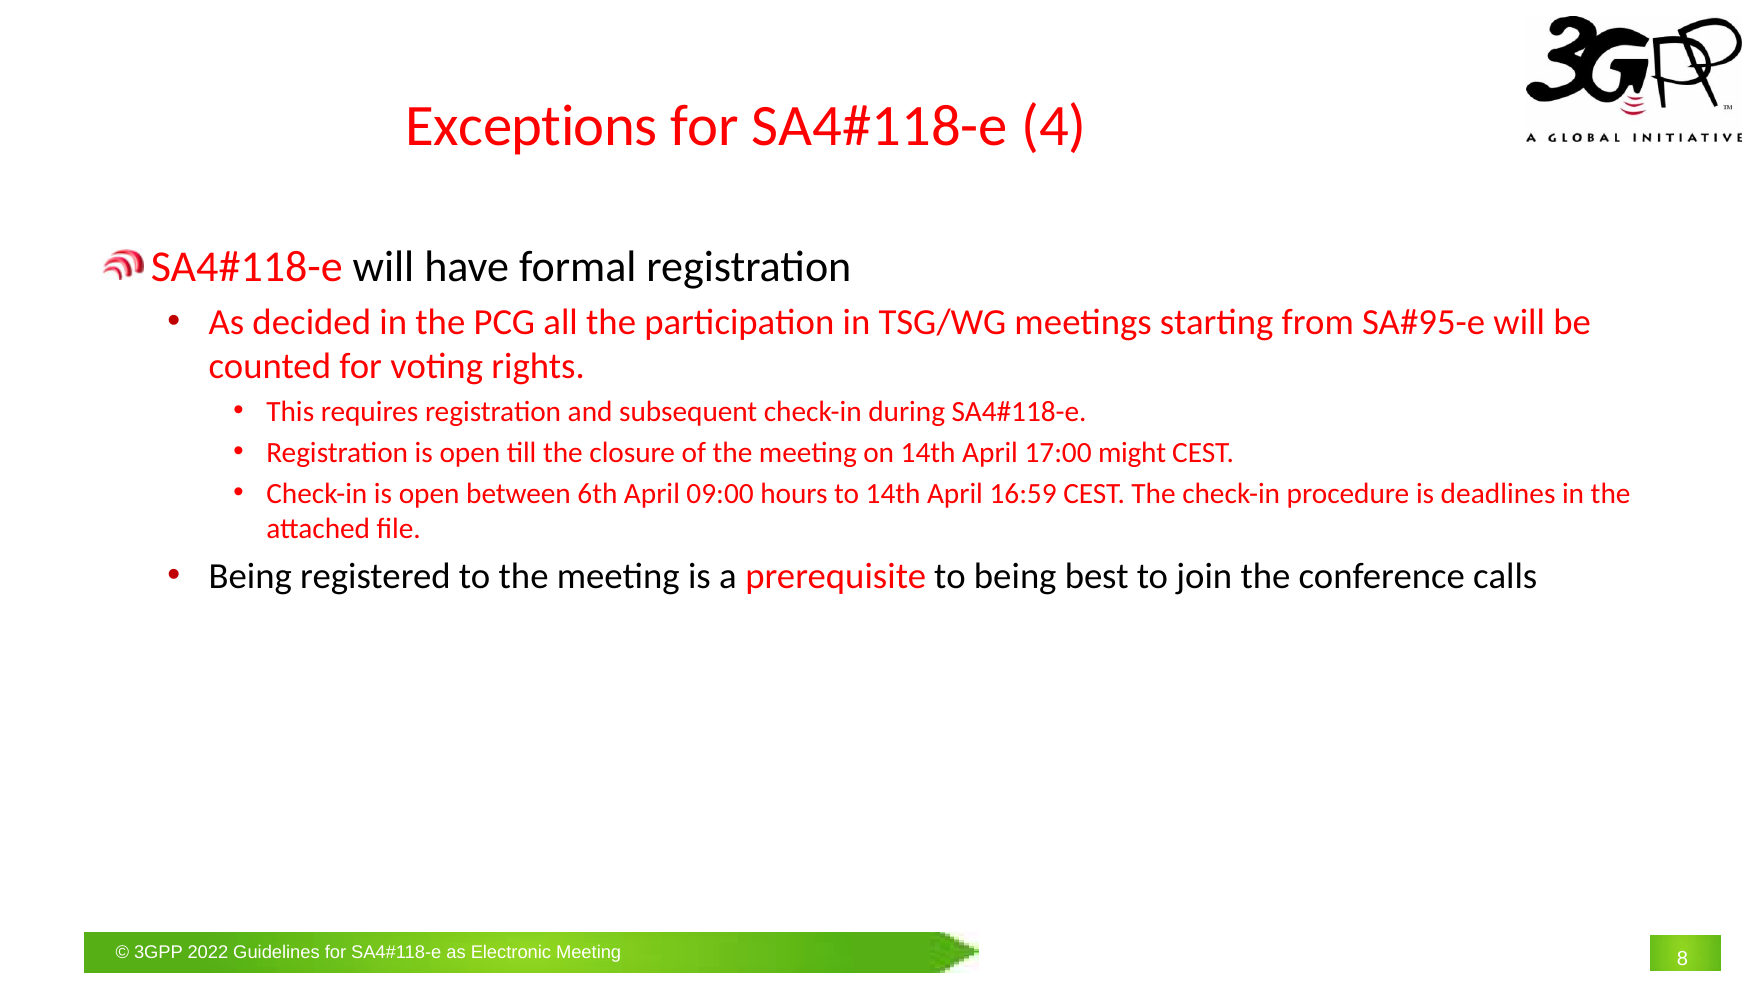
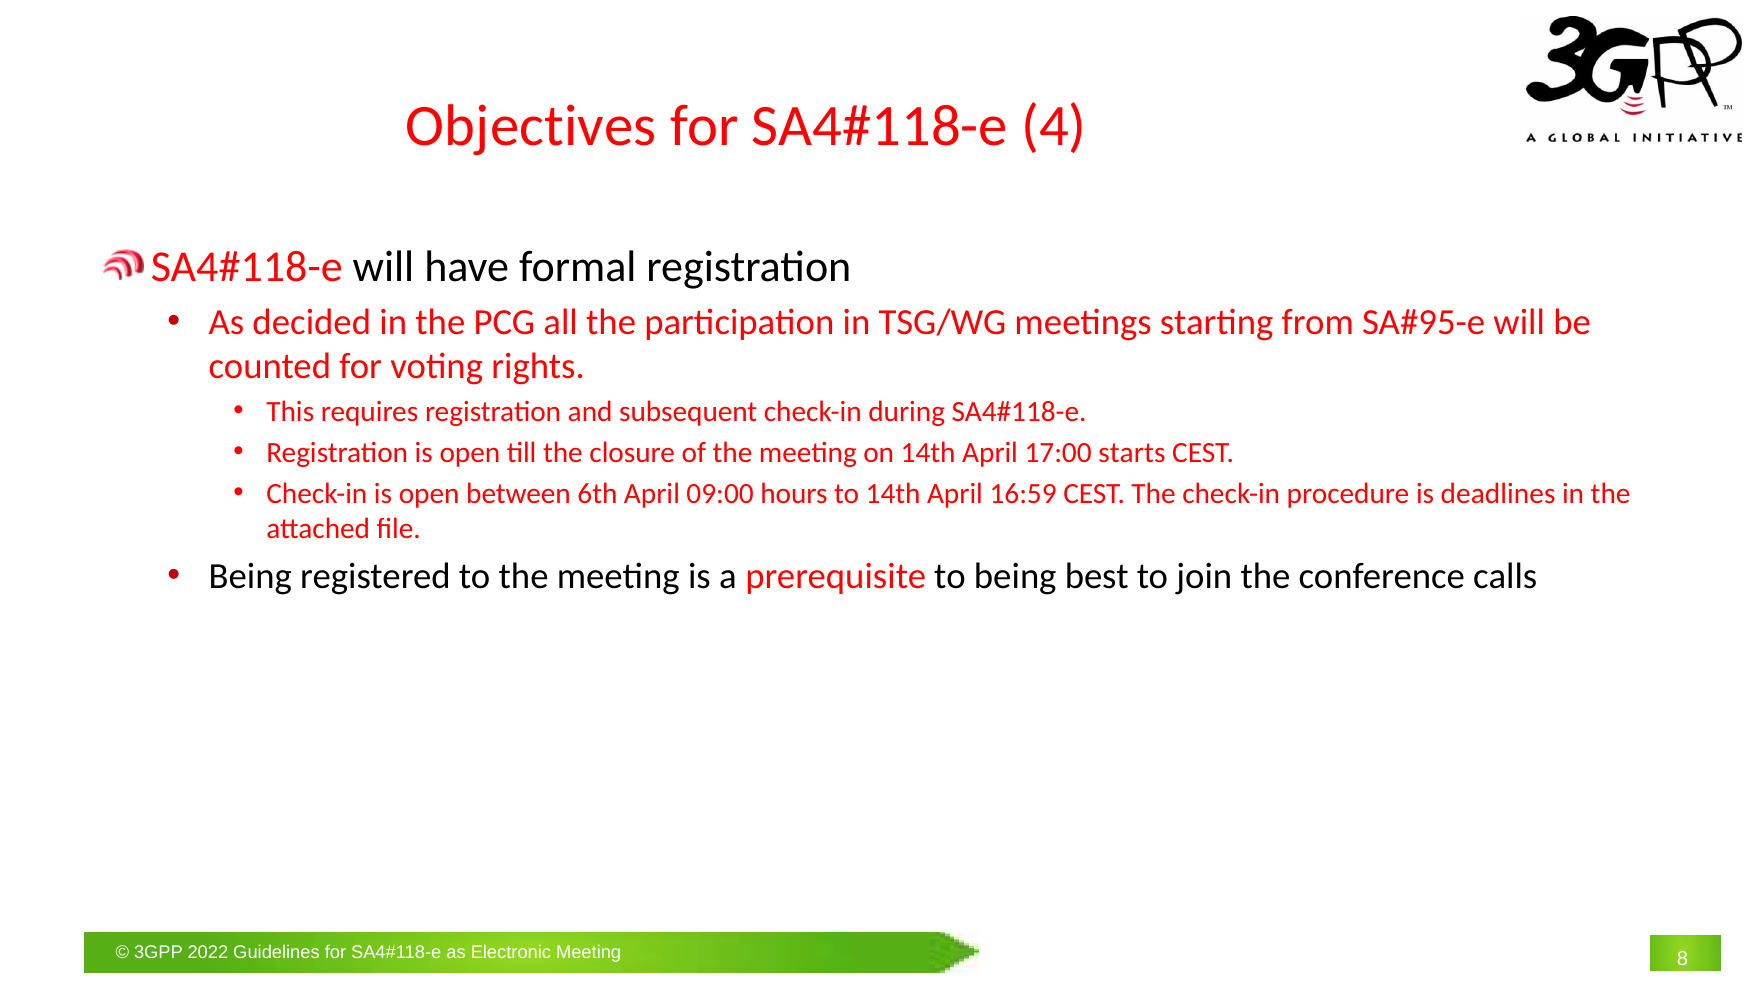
Exceptions: Exceptions -> Objectives
might: might -> starts
